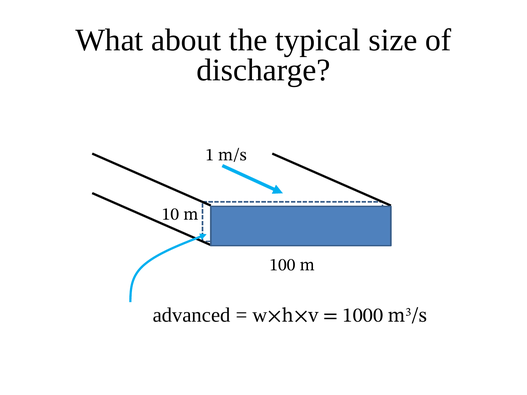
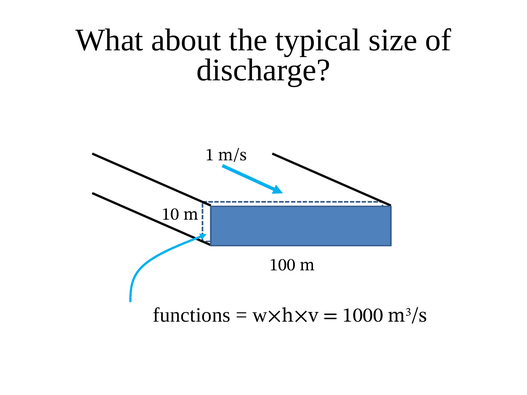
advanced: advanced -> functions
